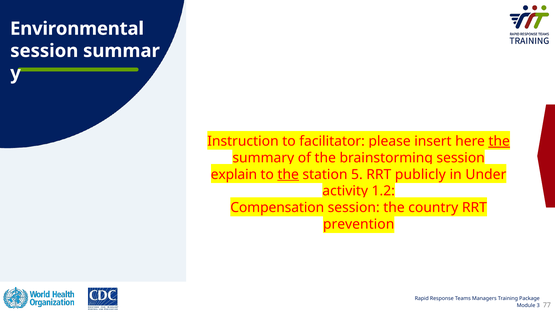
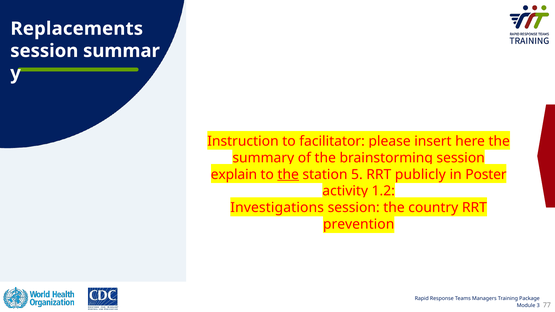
Environmental: Environmental -> Replacements
the at (499, 141) underline: present -> none
Under: Under -> Poster
Compensation: Compensation -> Investigations
